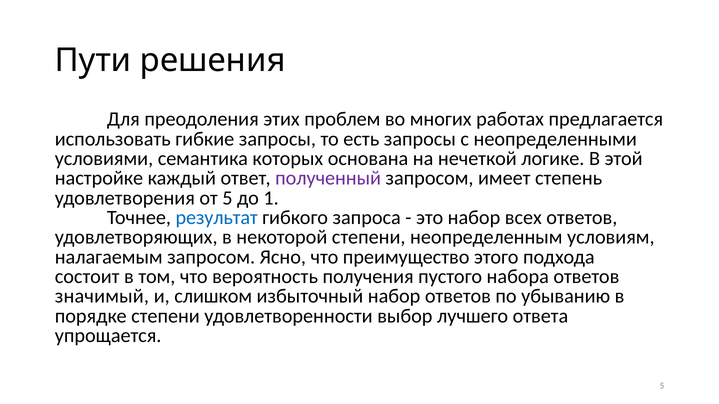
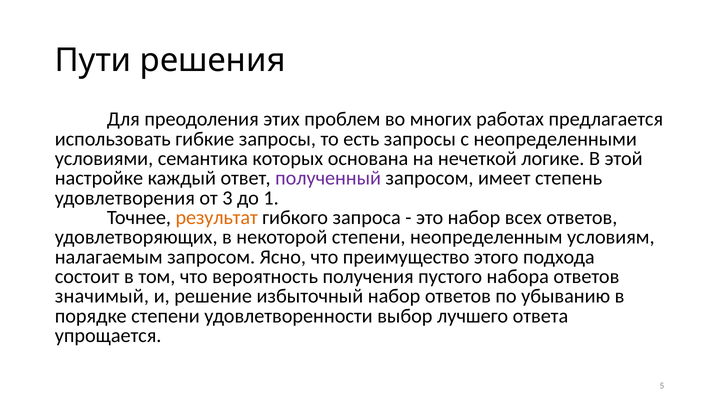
от 5: 5 -> 3
результат colour: blue -> orange
слишком: слишком -> решение
